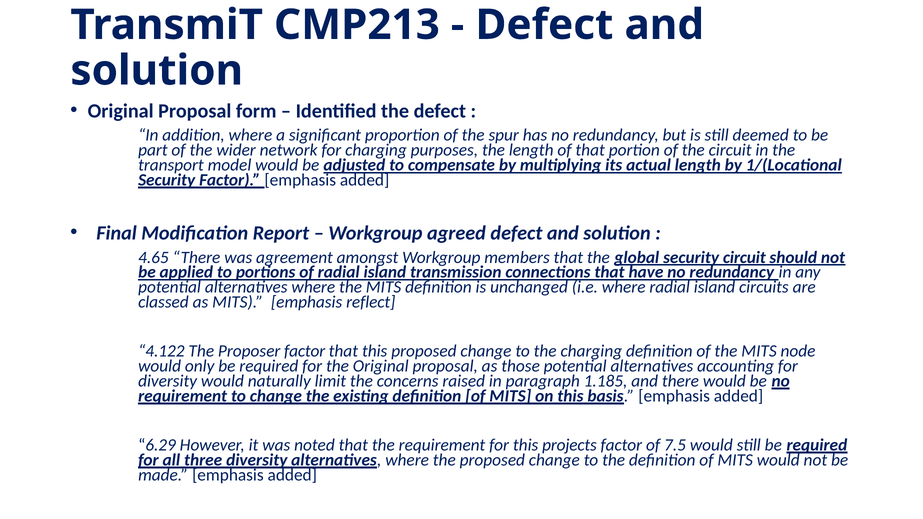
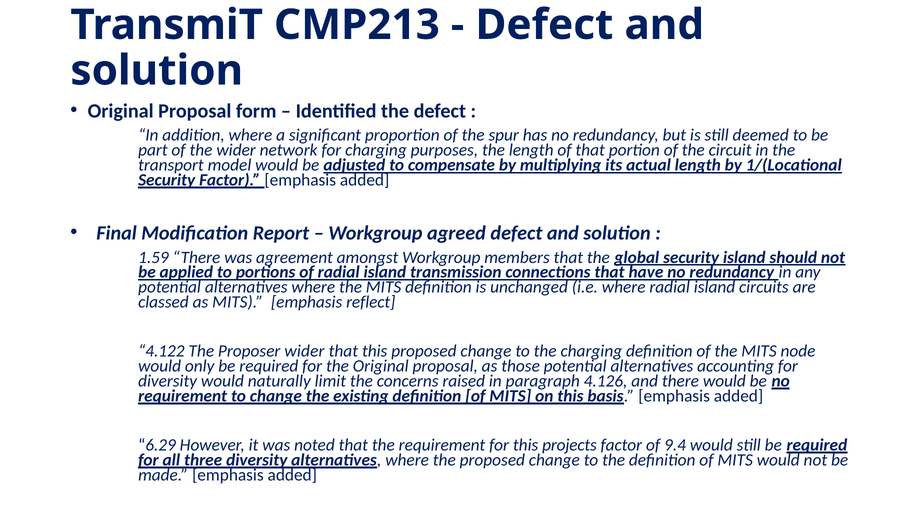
4.65: 4.65 -> 1.59
security circuit: circuit -> island
Proposer factor: factor -> wider
1.185: 1.185 -> 4.126
7.5: 7.5 -> 9.4
